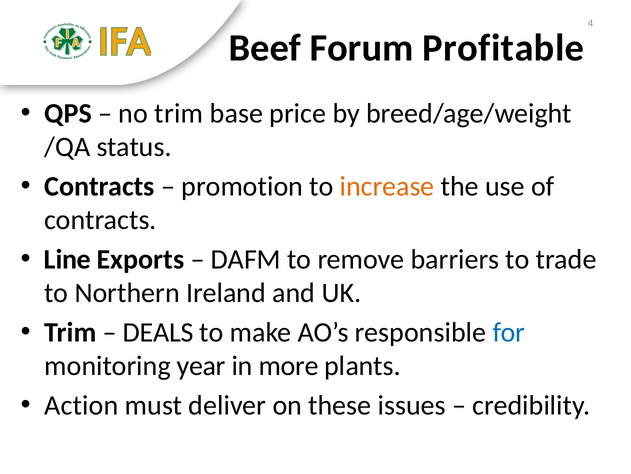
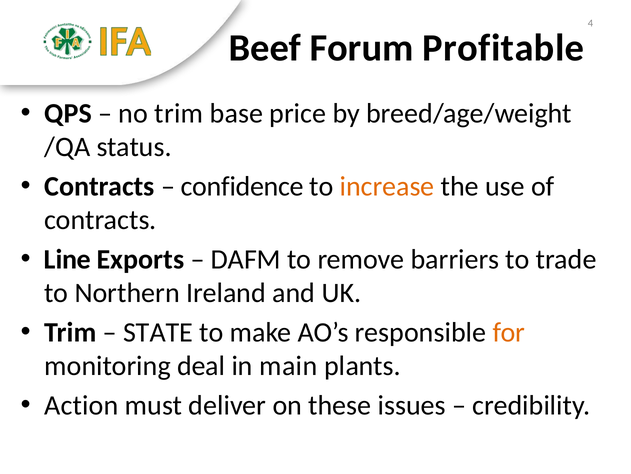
promotion: promotion -> confidence
DEALS: DEALS -> STATE
for colour: blue -> orange
year: year -> deal
more: more -> main
